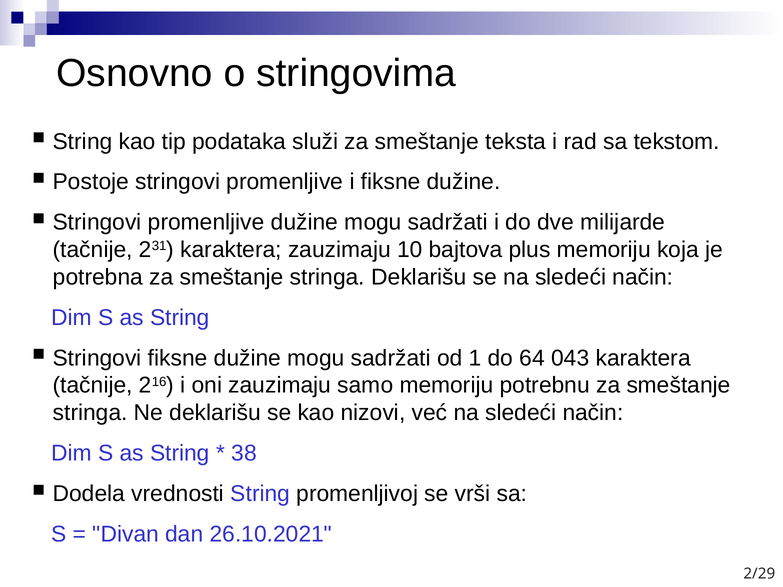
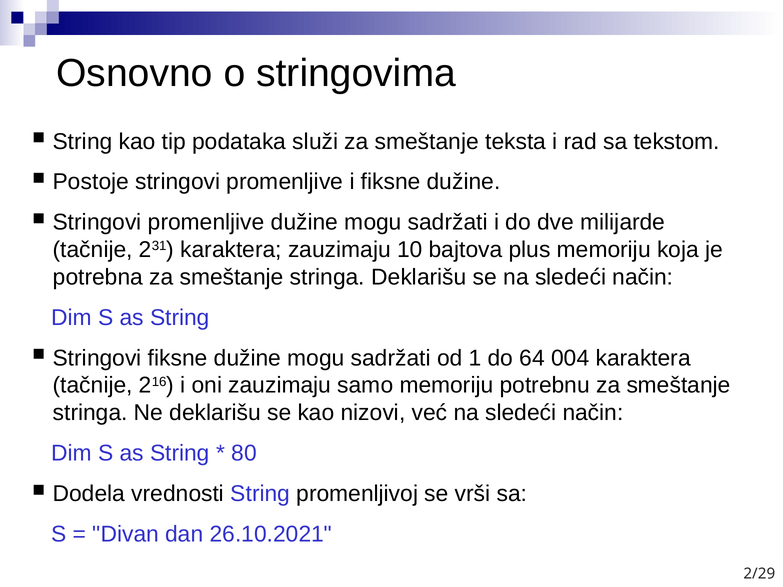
043: 043 -> 004
38: 38 -> 80
